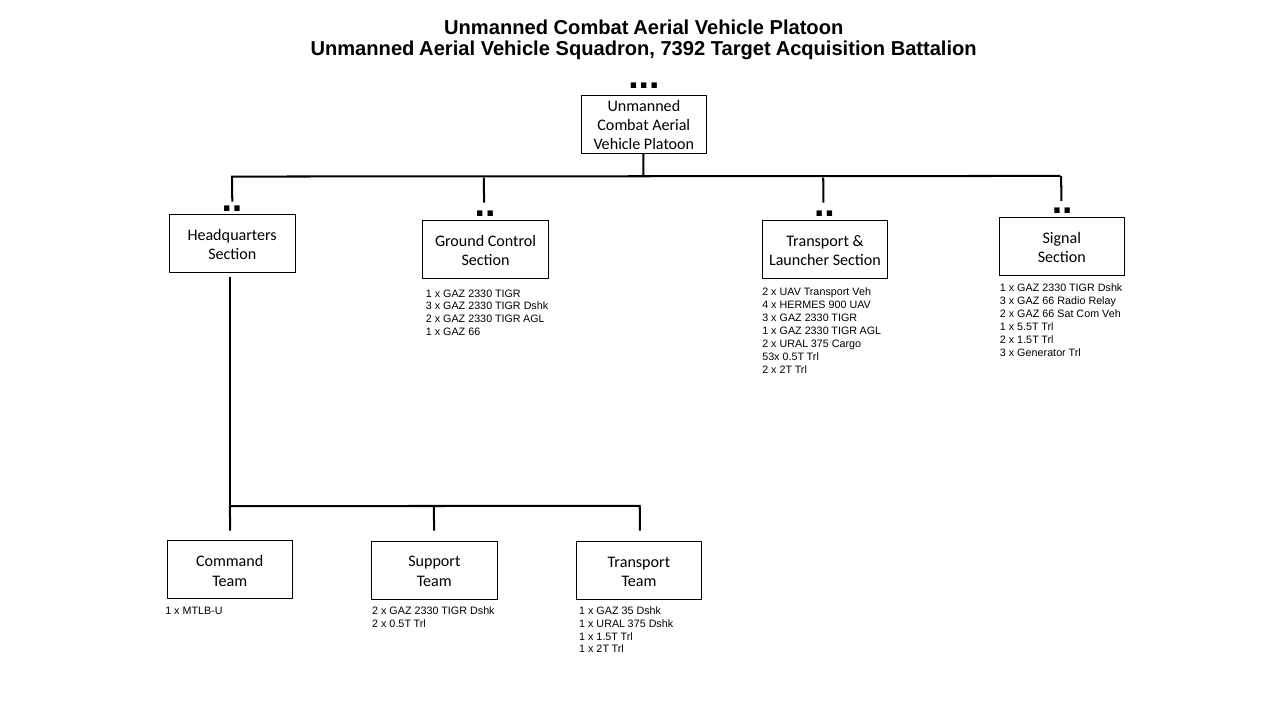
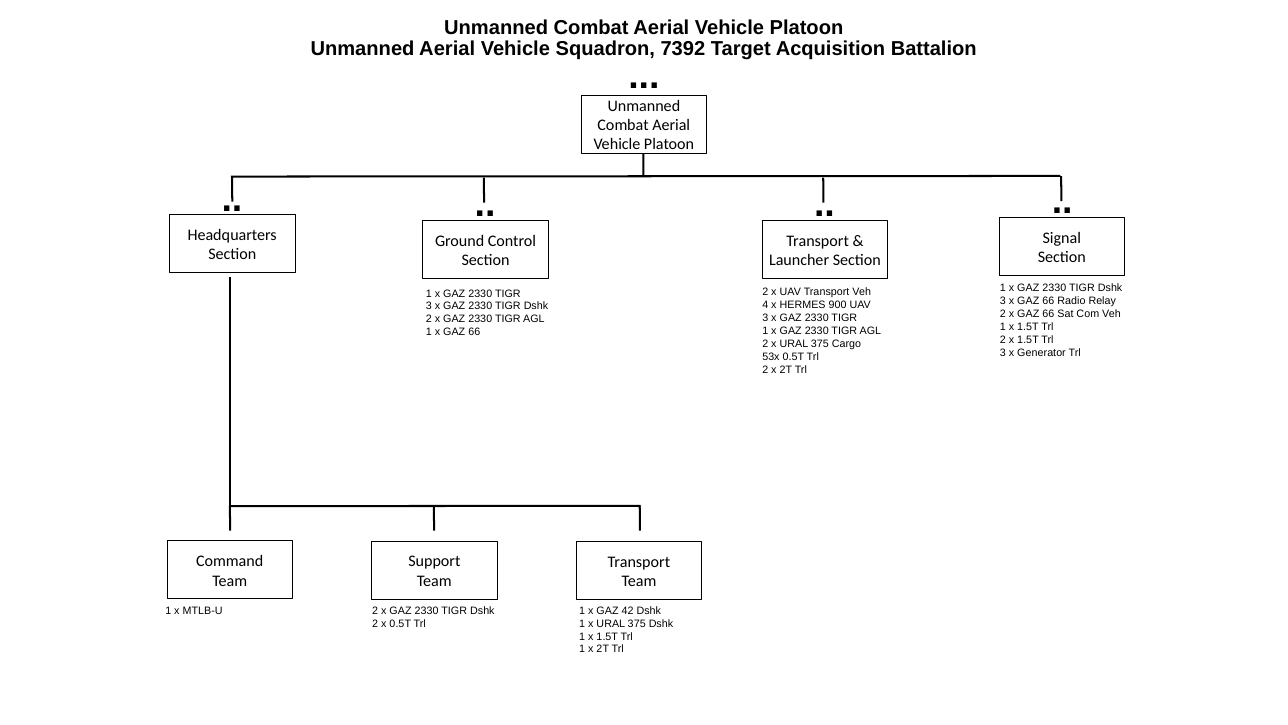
5.5T at (1028, 327): 5.5T -> 1.5T
35: 35 -> 42
